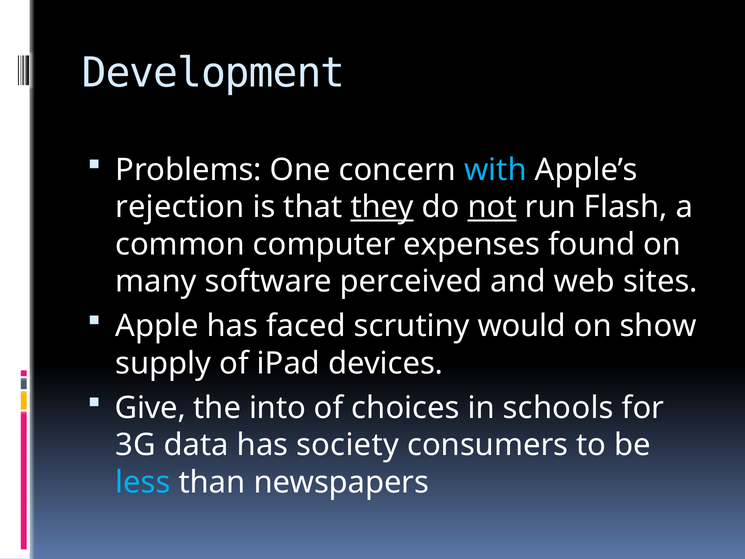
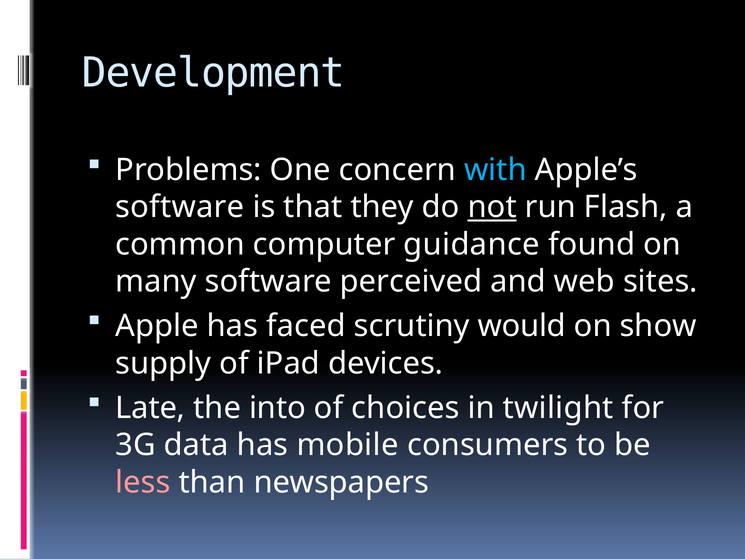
rejection at (180, 207): rejection -> software
they underline: present -> none
expenses: expenses -> guidance
Give: Give -> Late
schools: schools -> twilight
society: society -> mobile
less colour: light blue -> pink
